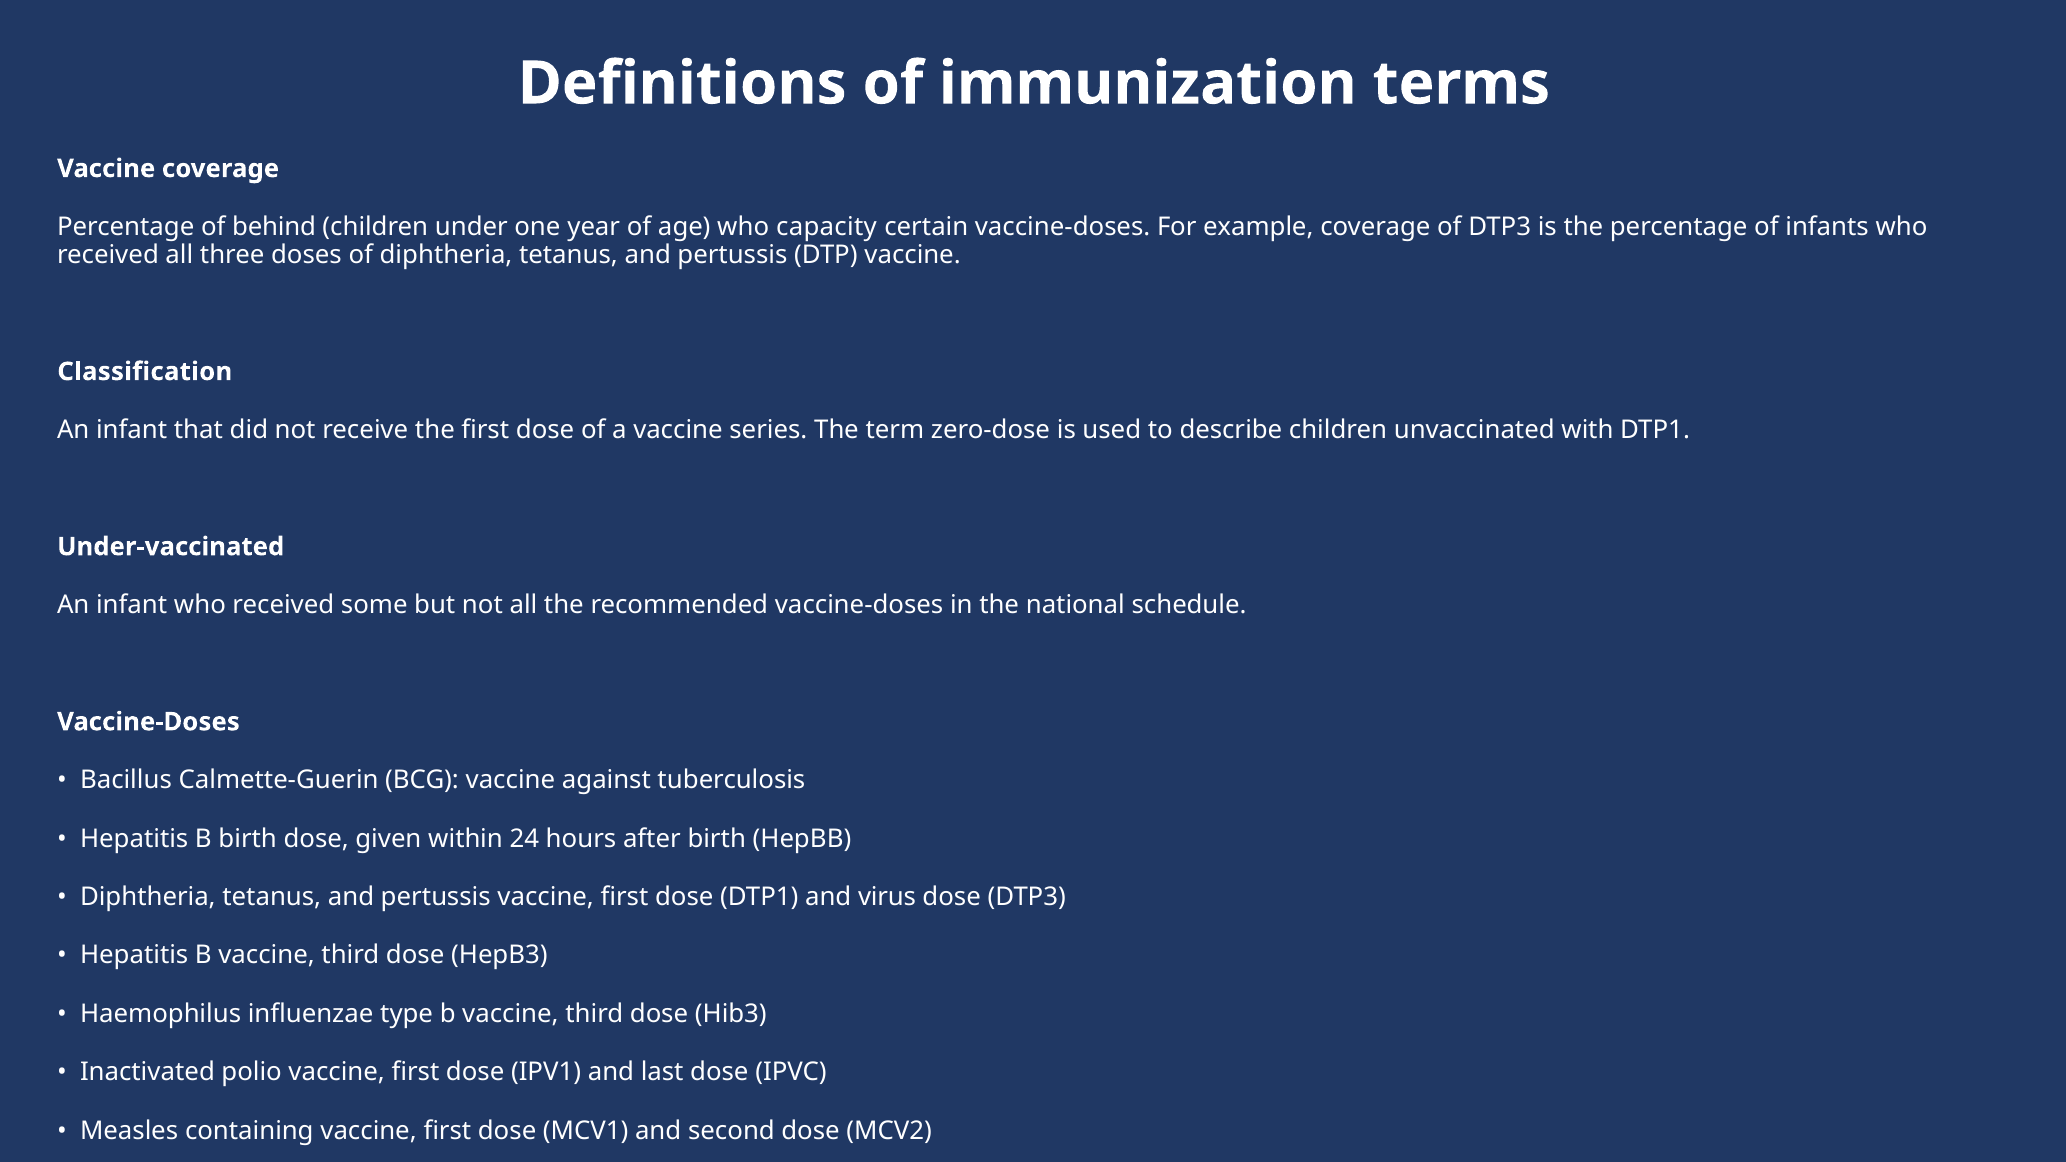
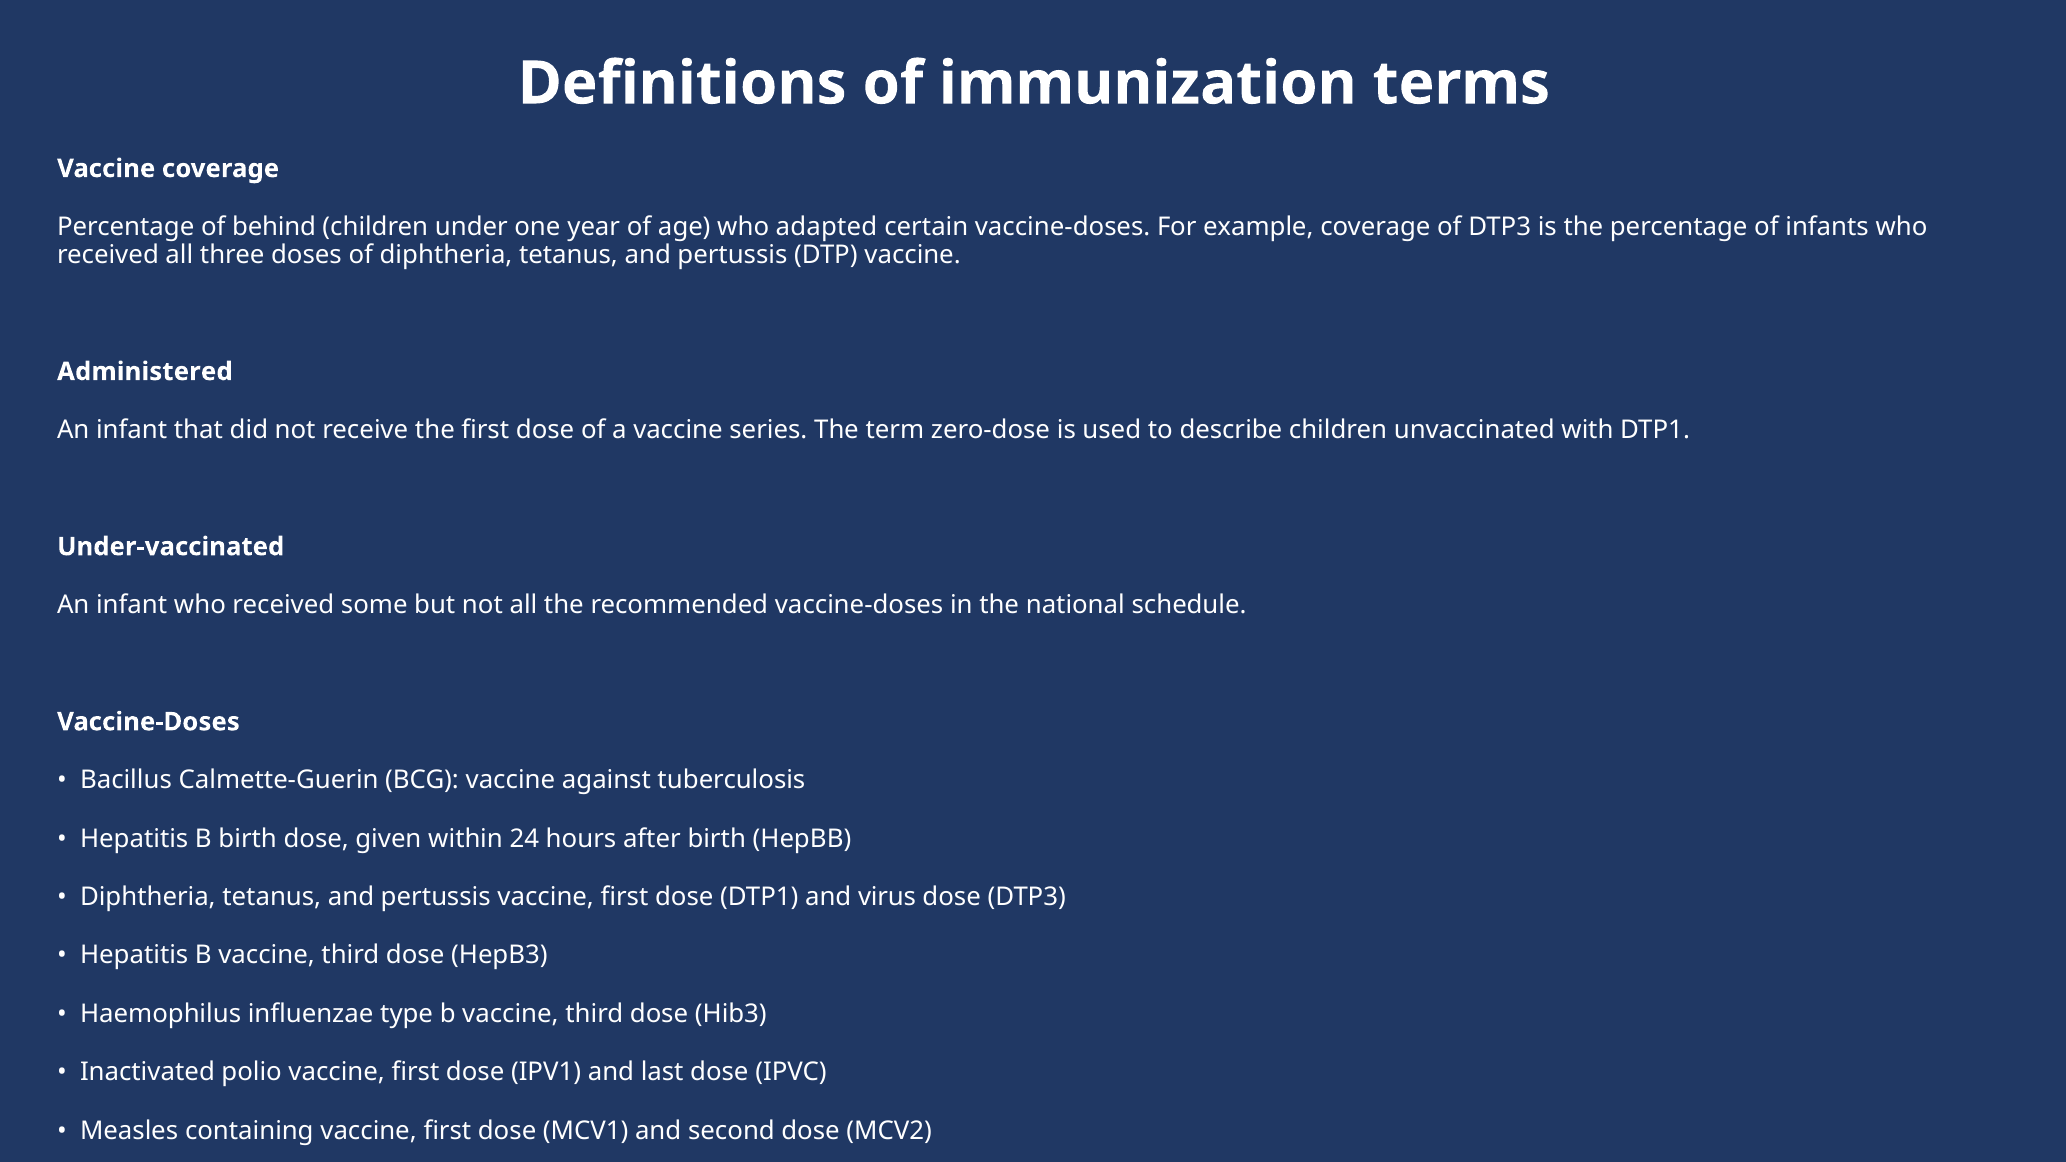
capacity: capacity -> adapted
Classification: Classification -> Administered
